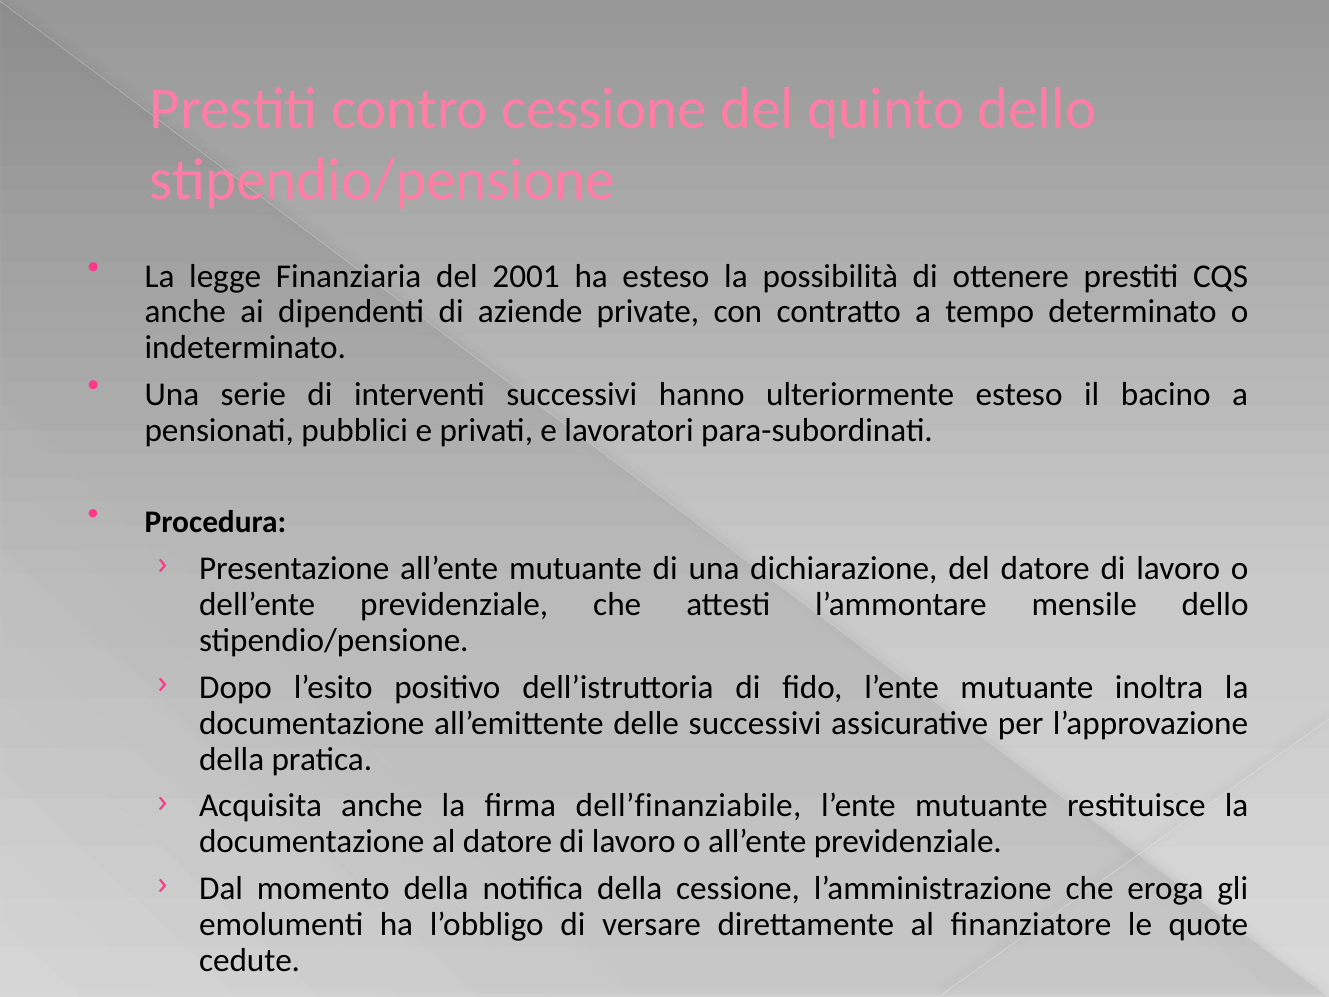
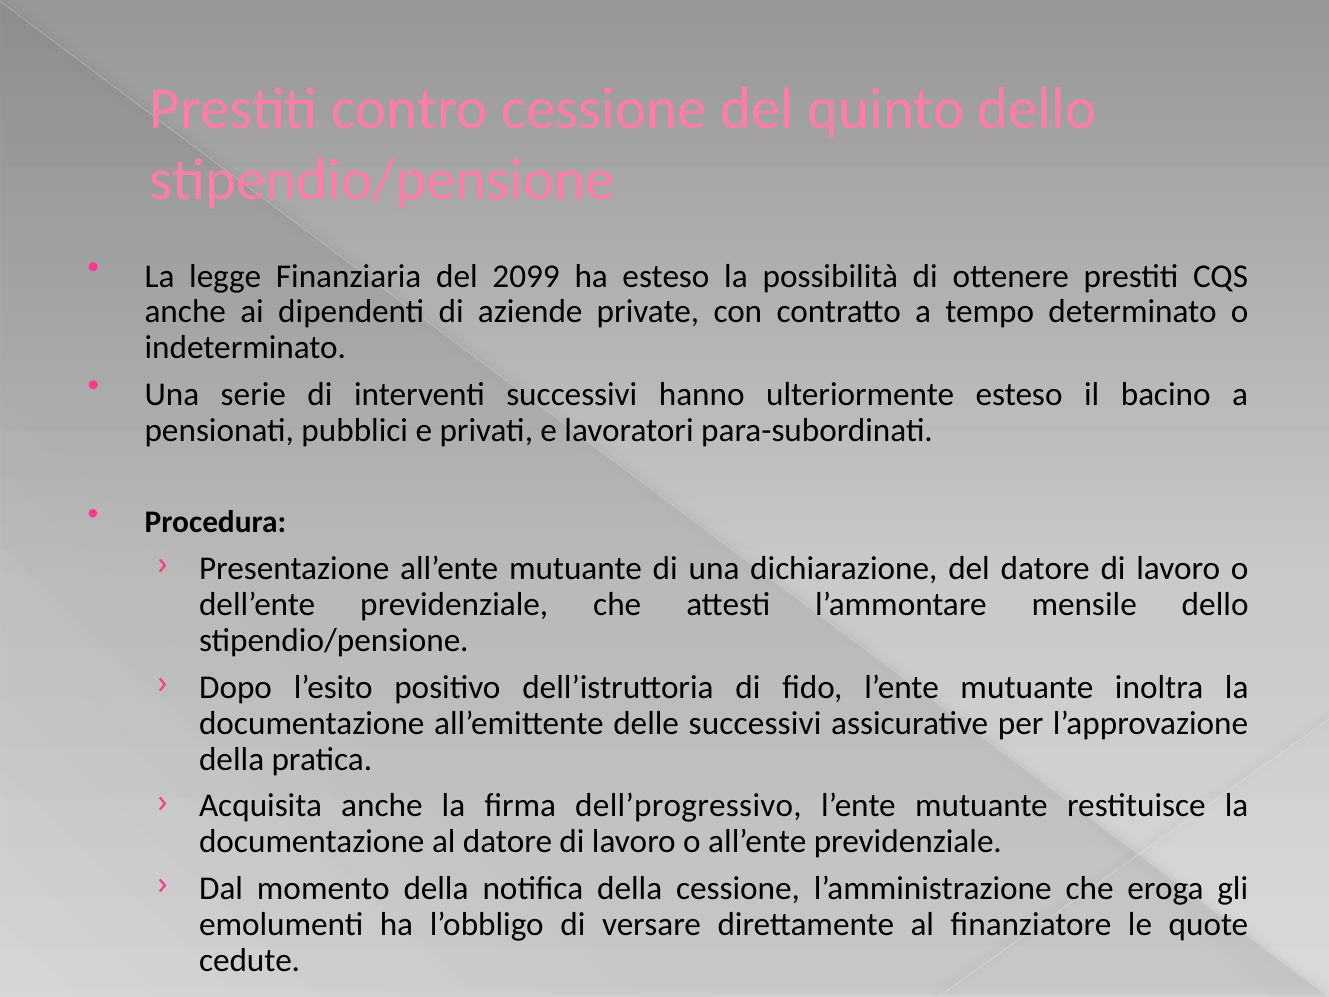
2001: 2001 -> 2099
dell’finanziabile: dell’finanziabile -> dell’progressivo
